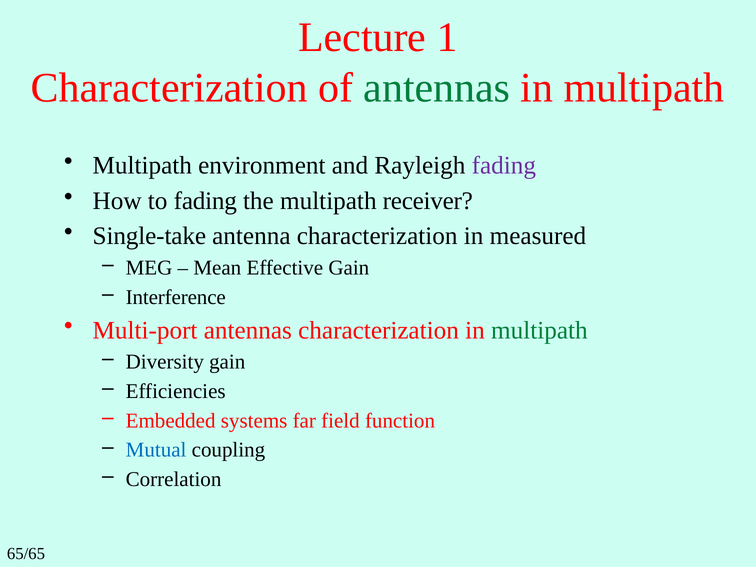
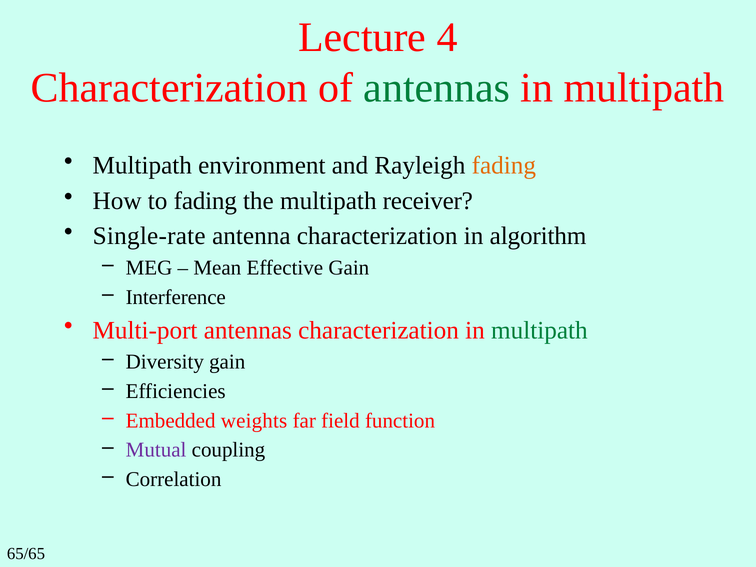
1: 1 -> 4
fading at (504, 166) colour: purple -> orange
Single-take: Single-take -> Single-rate
measured: measured -> algorithm
systems: systems -> weights
Mutual colour: blue -> purple
